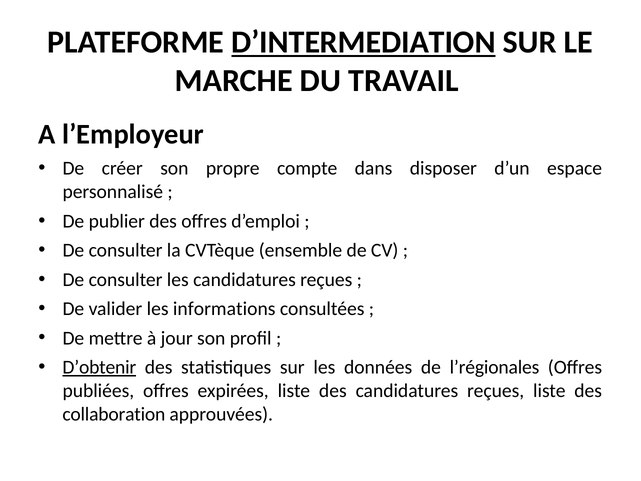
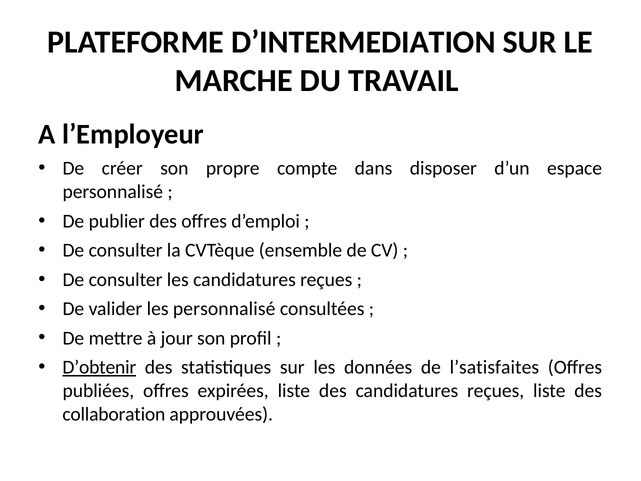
D’INTERMEDIATION underline: present -> none
les informations: informations -> personnalisé
l’régionales: l’régionales -> l’satisfaites
